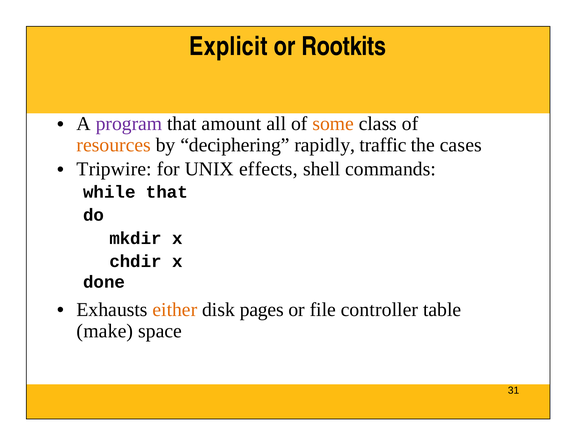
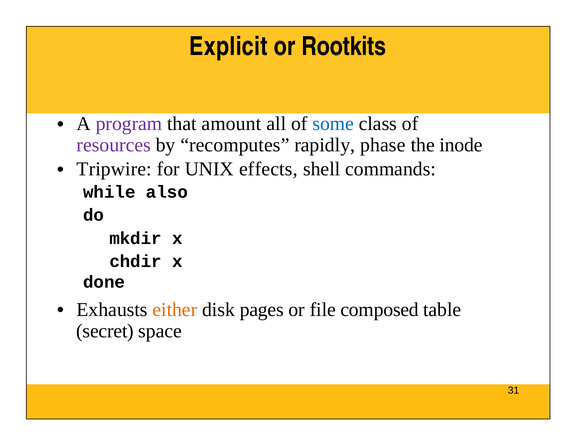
some colour: orange -> blue
resources colour: orange -> purple
deciphering: deciphering -> recomputes
traffic: traffic -> phase
cases: cases -> inode
while that: that -> also
controller: controller -> composed
make: make -> secret
